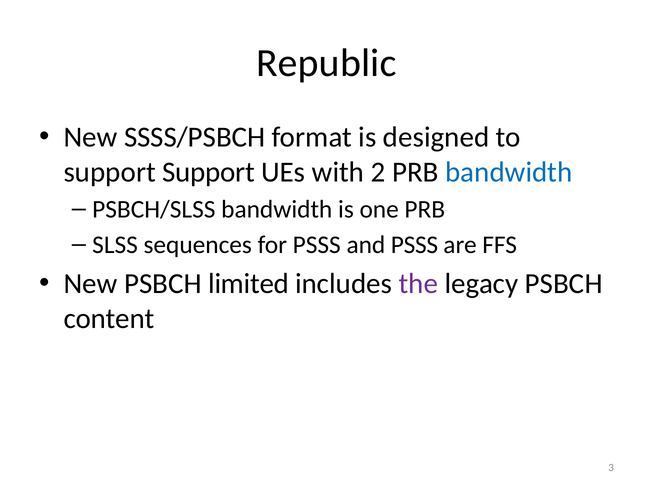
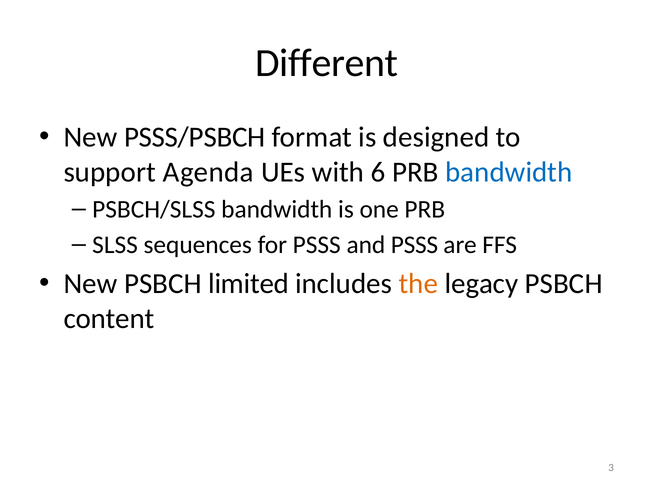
Republic: Republic -> Different
SSSS/PSBCH: SSSS/PSBCH -> PSSS/PSBCH
support Support: Support -> Agenda
2: 2 -> 6
the colour: purple -> orange
